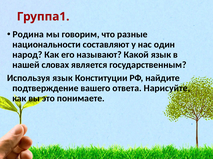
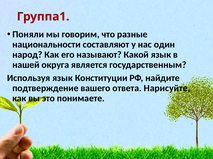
Родина: Родина -> Поняли
словах: словах -> округа
